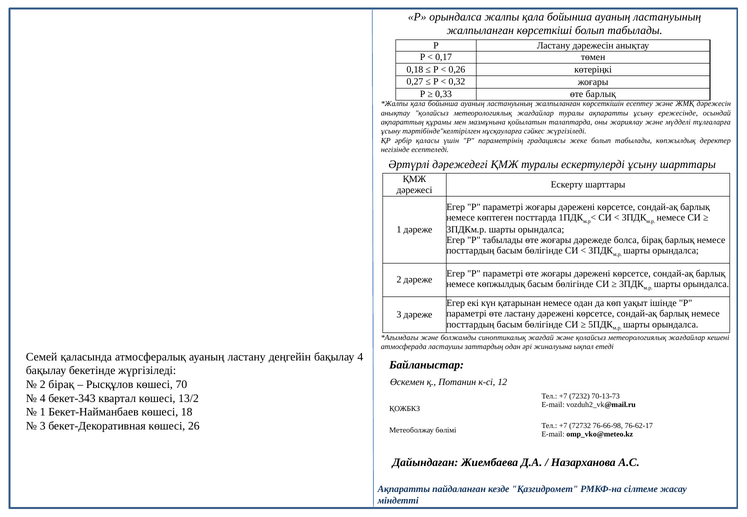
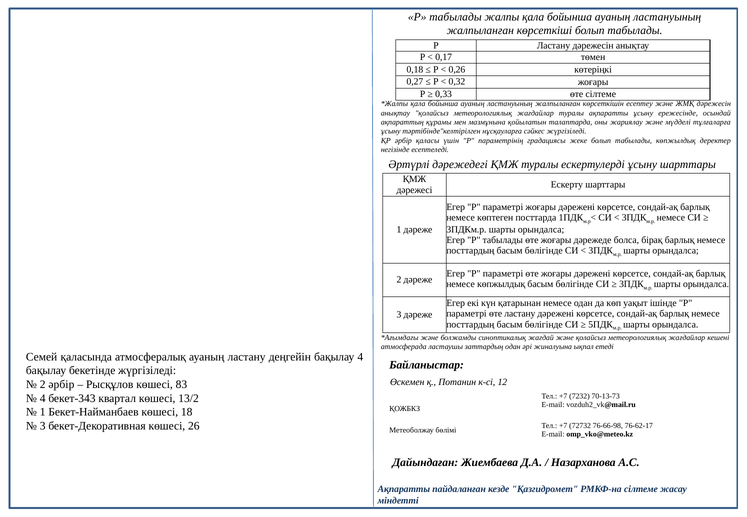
Р орындалса: орындалса -> табылады
өте барлық: барлық -> сілтеме
2 бірақ: бірақ -> әрбір
70: 70 -> 83
